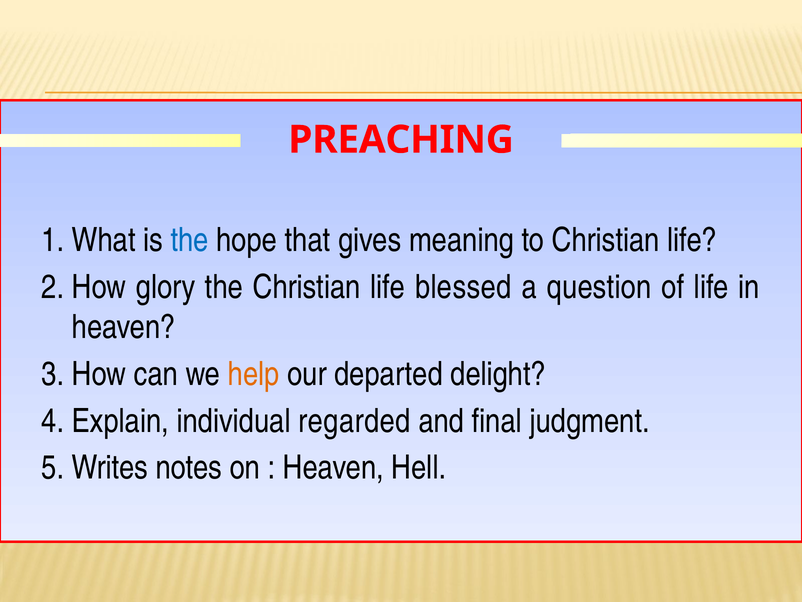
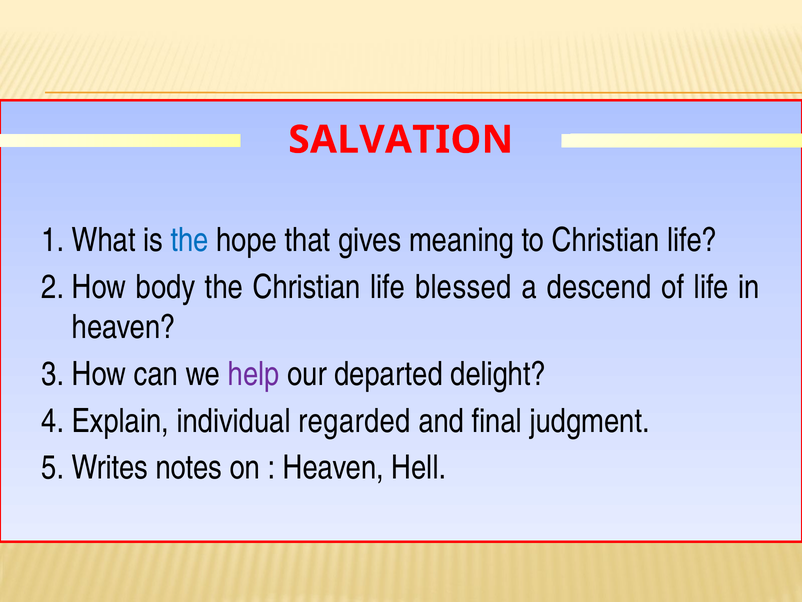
PREACHING: PREACHING -> SALVATION
glory: glory -> body
question: question -> descend
help colour: orange -> purple
